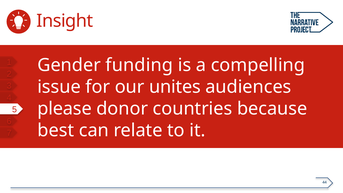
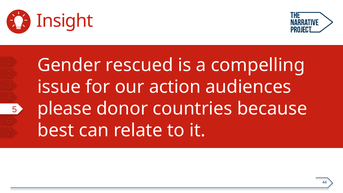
funding: funding -> rescued
unites: unites -> action
